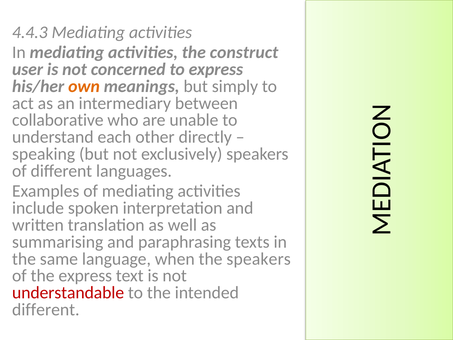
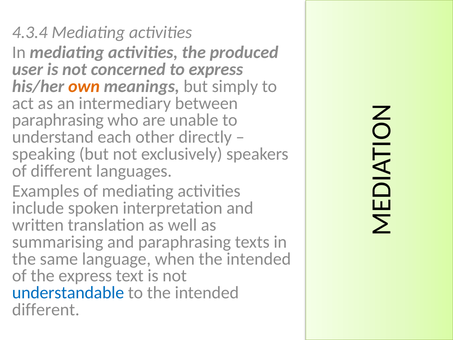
4.4.3: 4.4.3 -> 4.3.4
construct: construct -> produced
collaborative at (58, 120): collaborative -> paraphrasing
when the speakers: speakers -> intended
understandable colour: red -> blue
